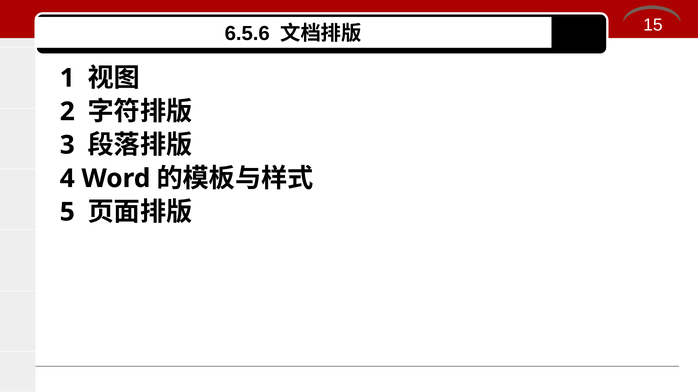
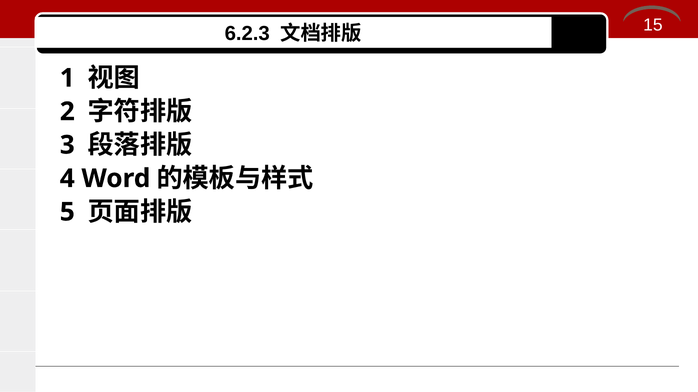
6.5.6: 6.5.6 -> 6.2.3
